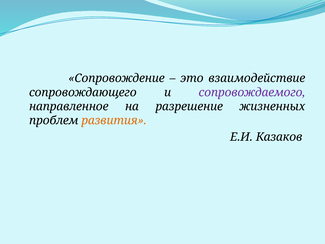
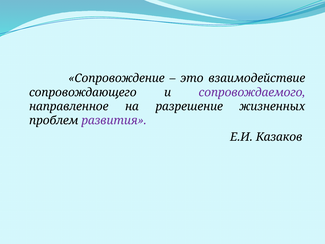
развития colour: orange -> purple
